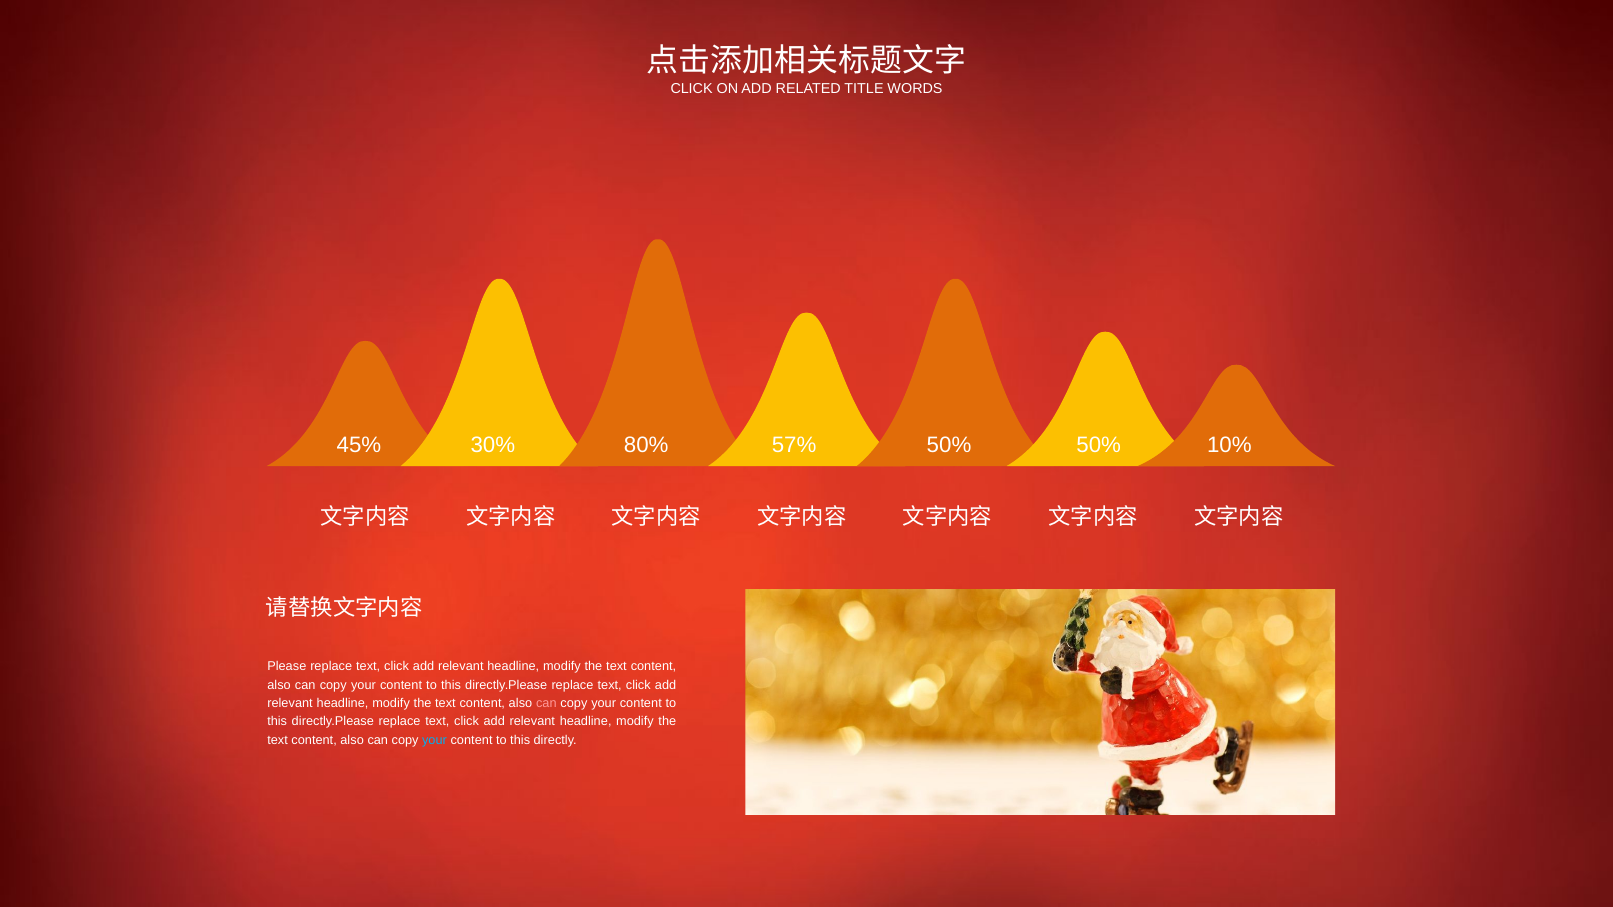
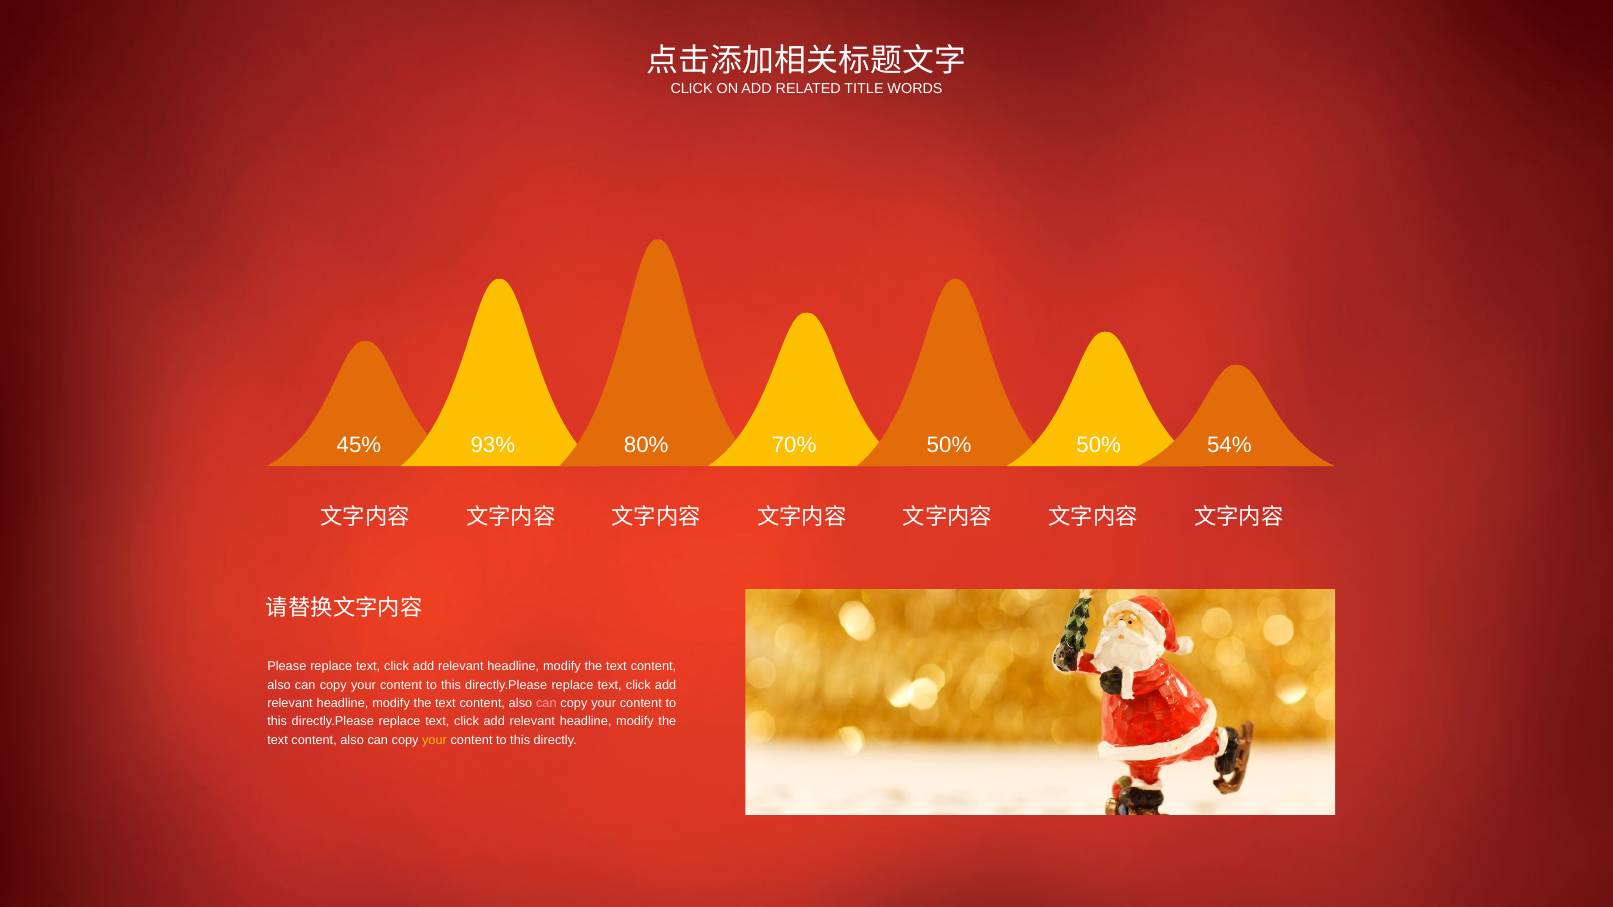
30%: 30% -> 93%
57%: 57% -> 70%
10%: 10% -> 54%
your at (434, 740) colour: light blue -> yellow
